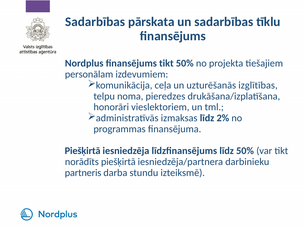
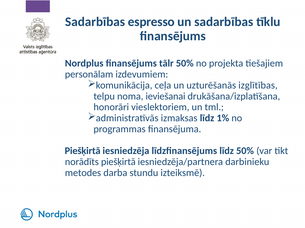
pārskata: pārskata -> espresso
finansējums tikt: tikt -> tālr
pieredzes: pieredzes -> ieviešanai
2%: 2% -> 1%
partneris: partneris -> metodes
